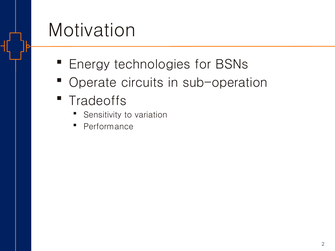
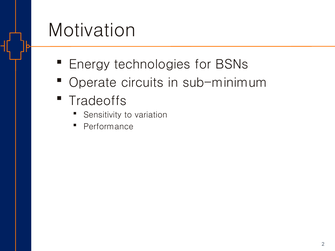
sub-operation: sub-operation -> sub-minimum
